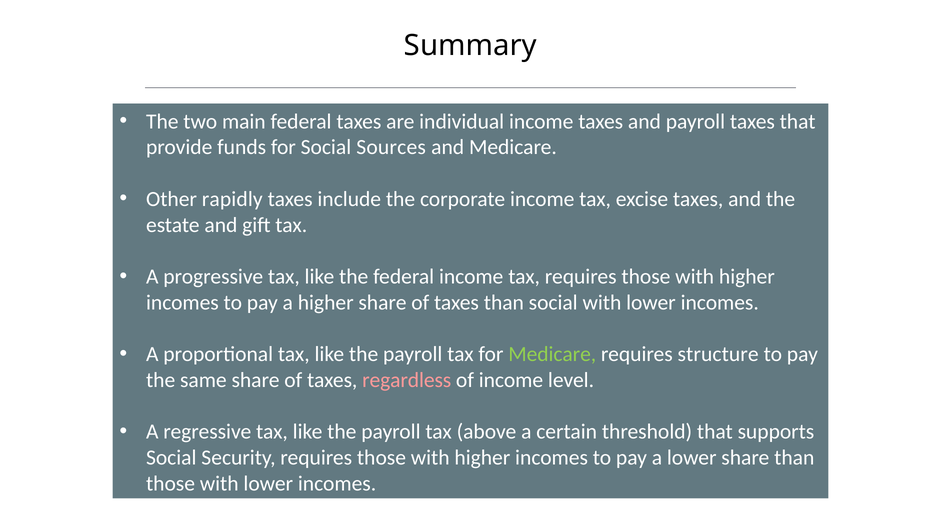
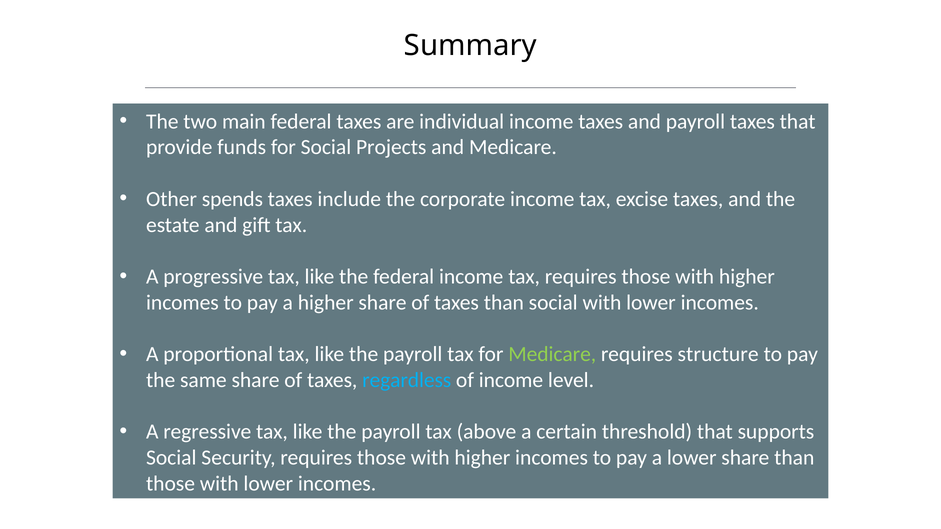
Sources: Sources -> Projects
rapidly: rapidly -> spends
regardless colour: pink -> light blue
